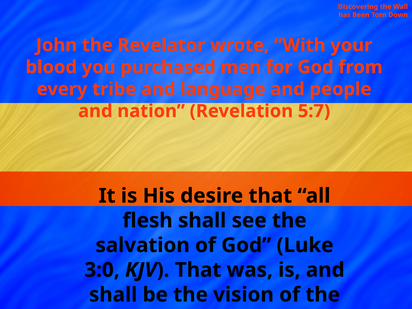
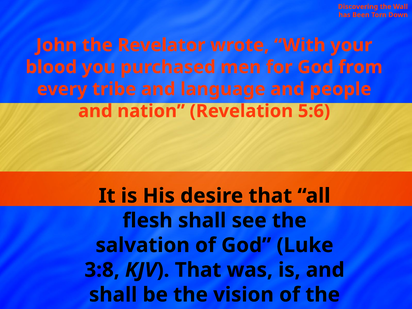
5:7: 5:7 -> 5:6
3:0: 3:0 -> 3:8
